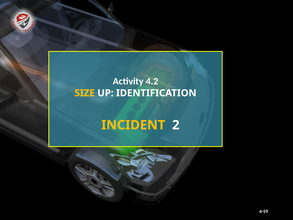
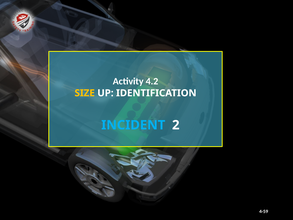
INCIDENT colour: yellow -> light blue
